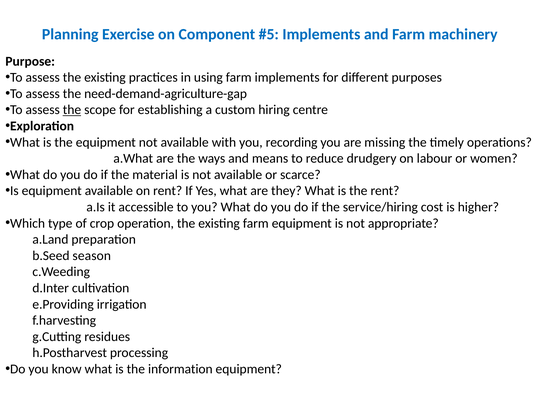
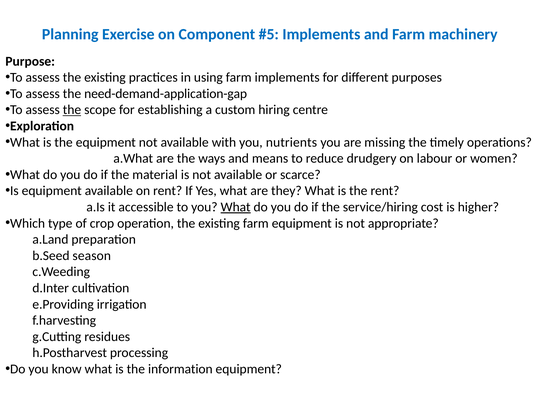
need-demand-agriculture-gap: need-demand-agriculture-gap -> need-demand-application-gap
recording: recording -> nutrients
What at (236, 207) underline: none -> present
